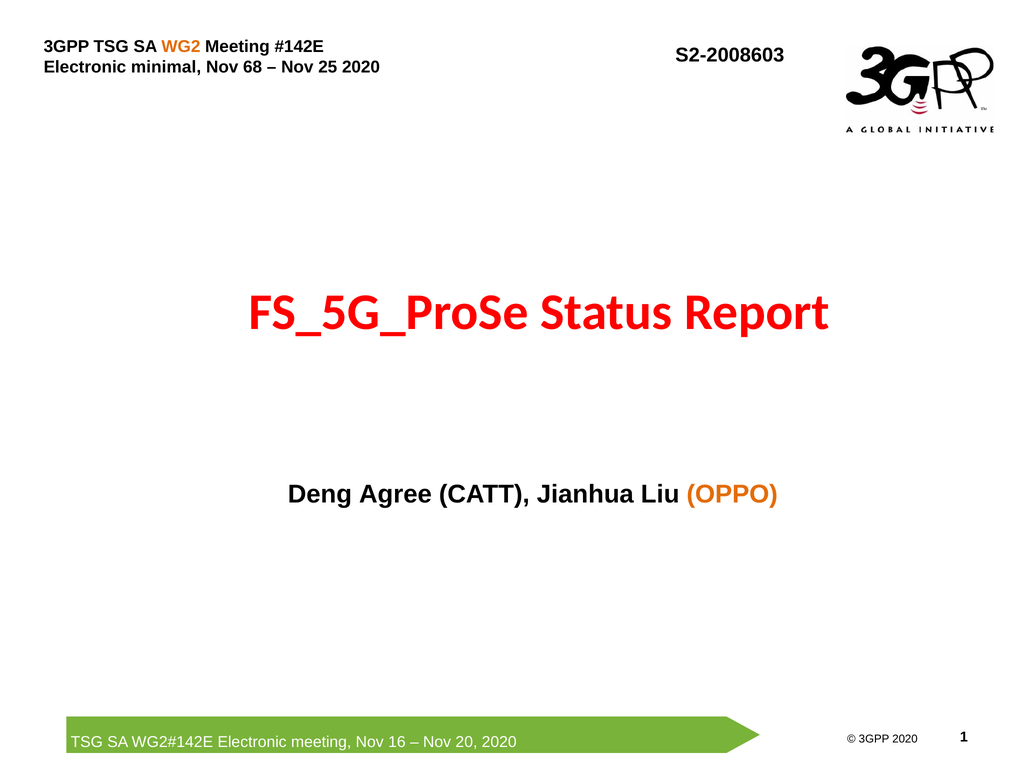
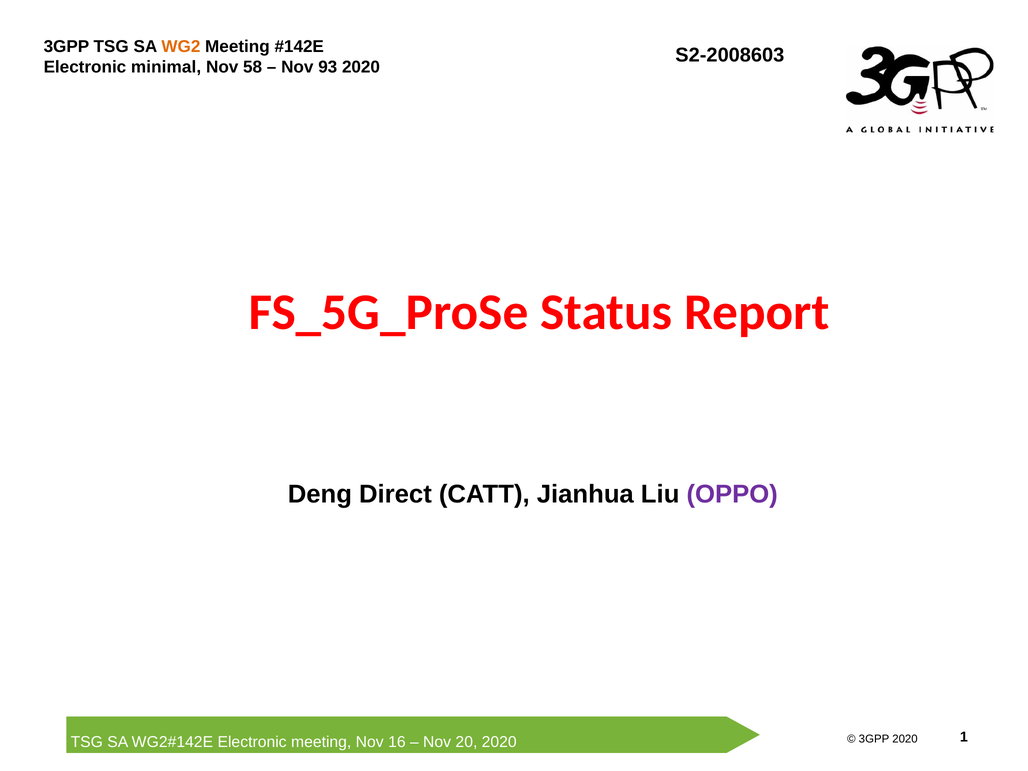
68: 68 -> 58
25: 25 -> 93
Agree: Agree -> Direct
OPPO colour: orange -> purple
